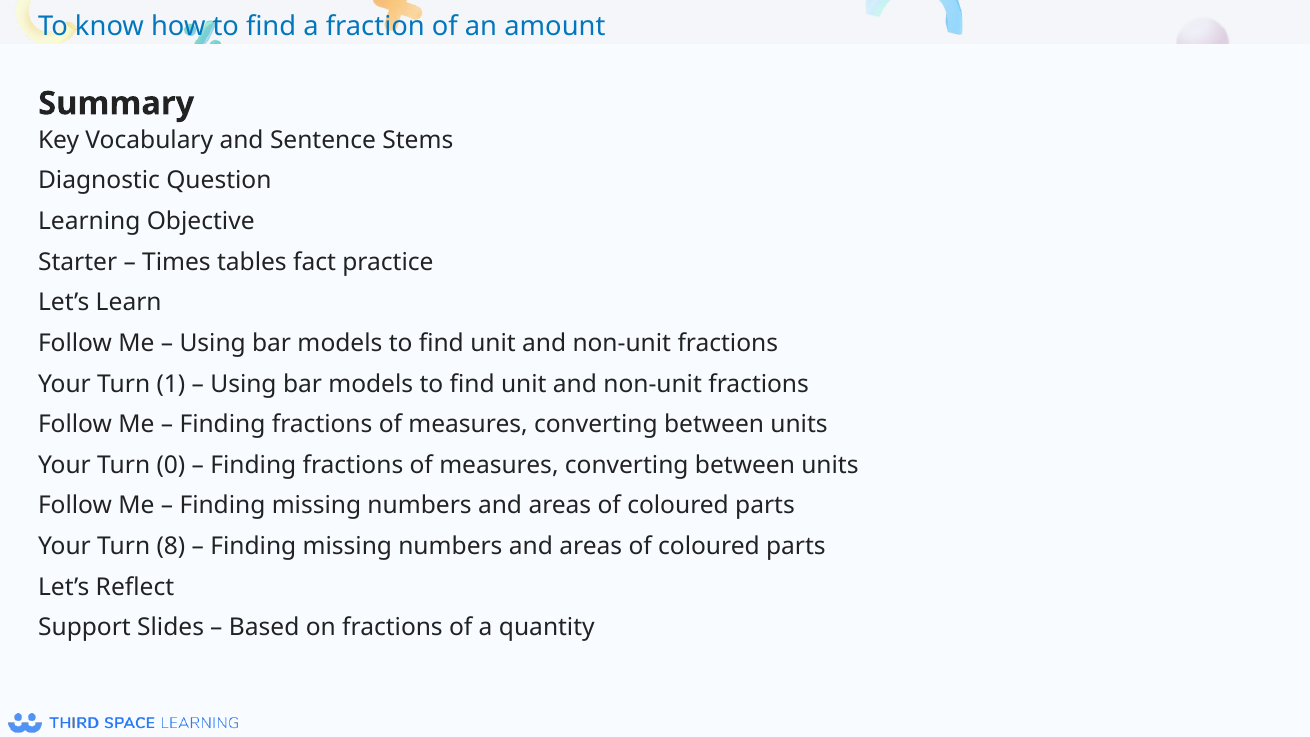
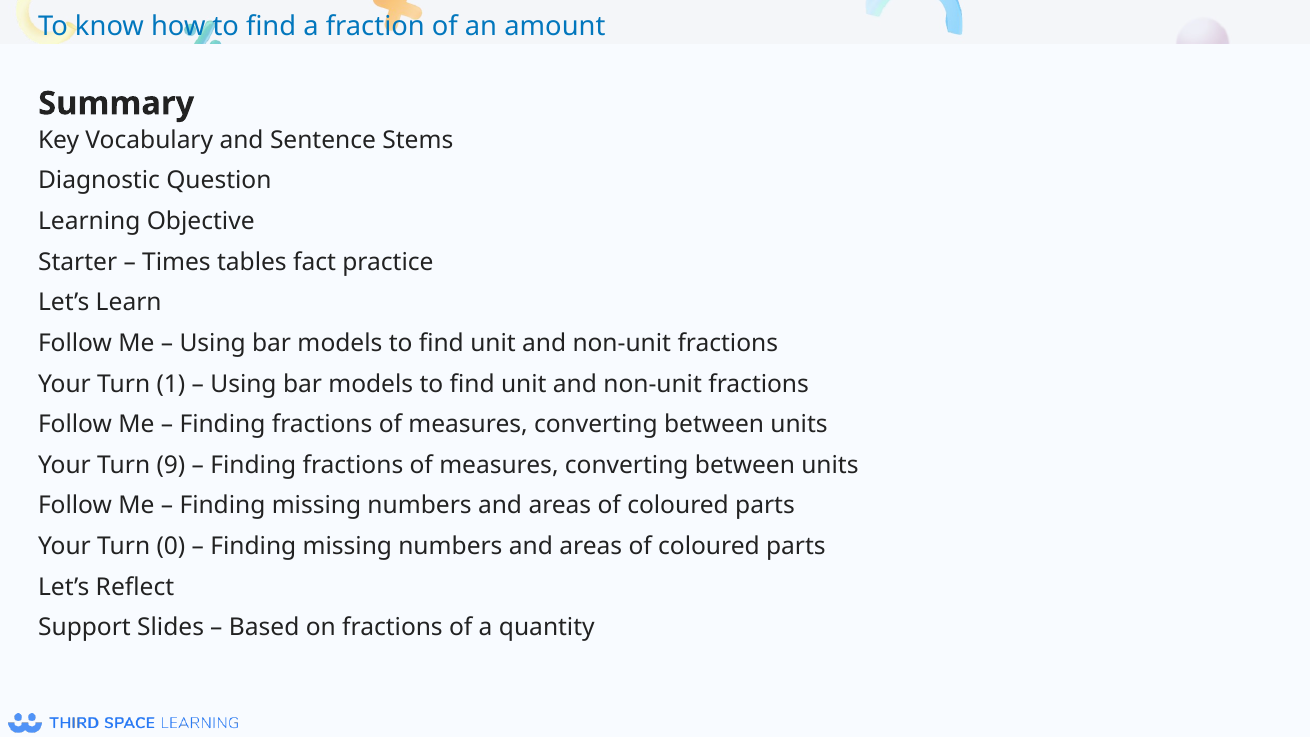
0: 0 -> 9
8: 8 -> 0
